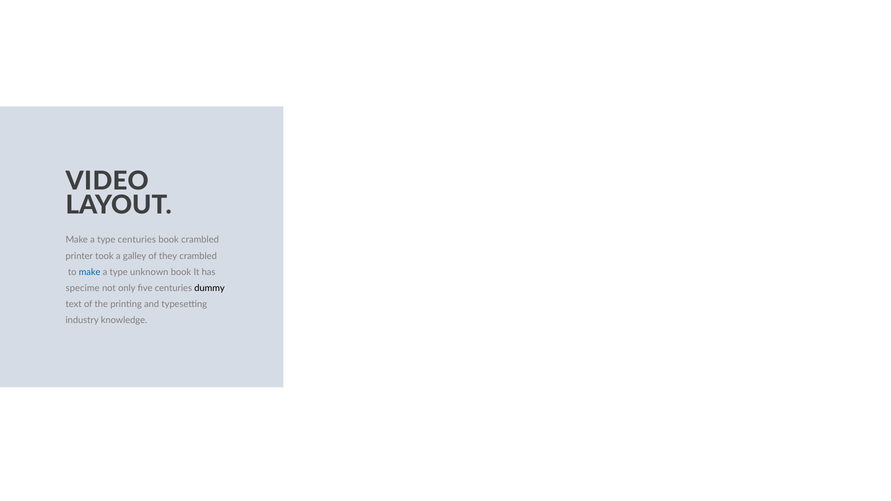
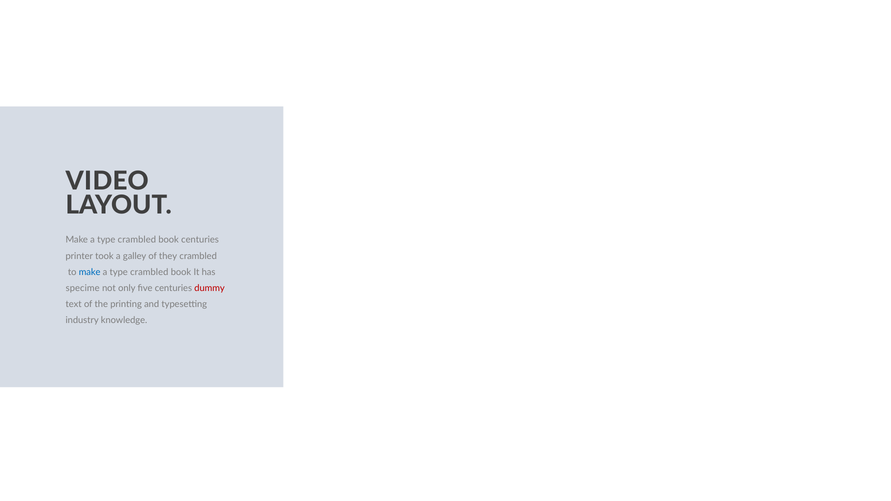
centuries at (137, 240): centuries -> crambled
book crambled: crambled -> centuries
unknown at (149, 272): unknown -> crambled
dummy colour: black -> red
